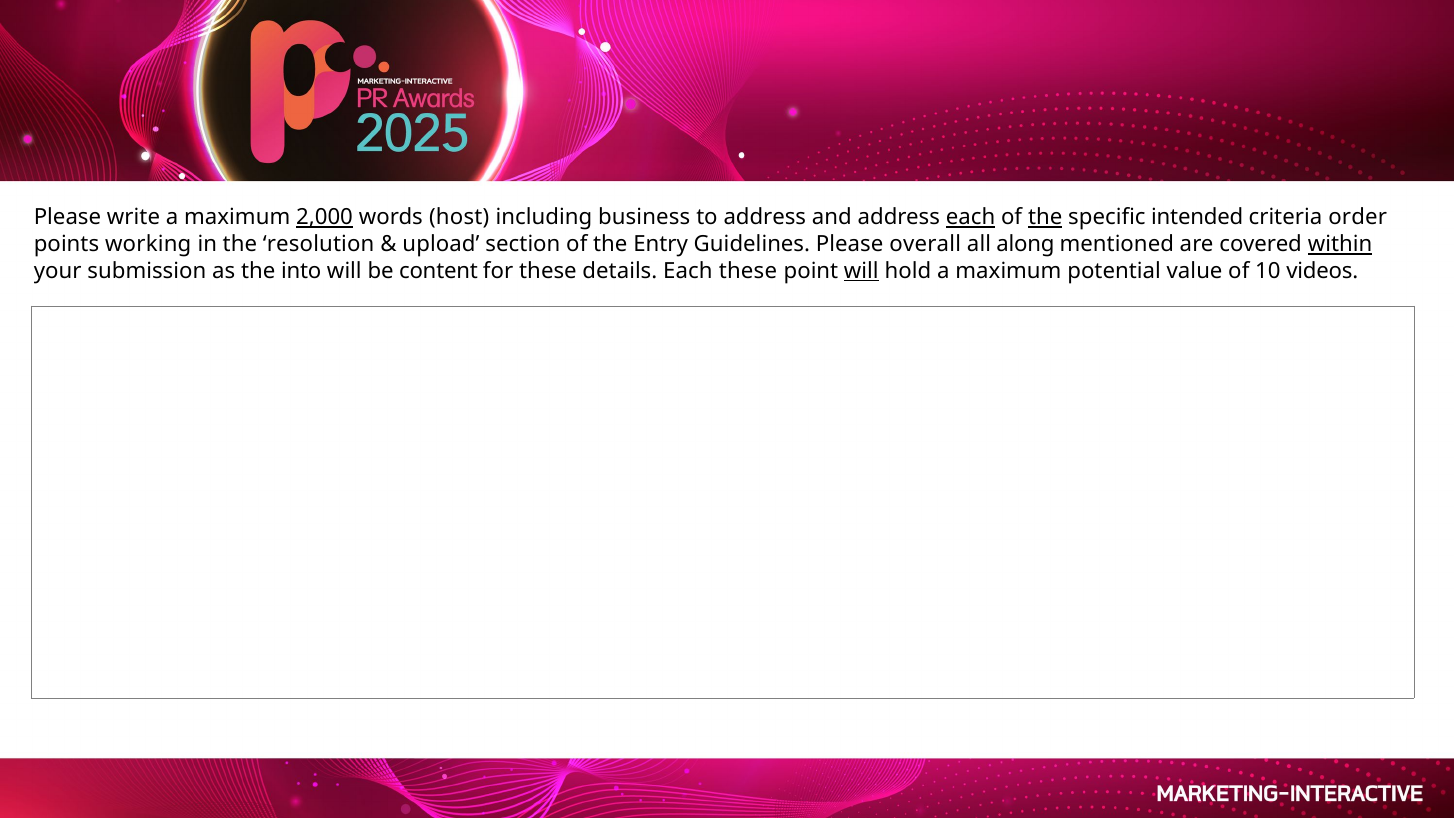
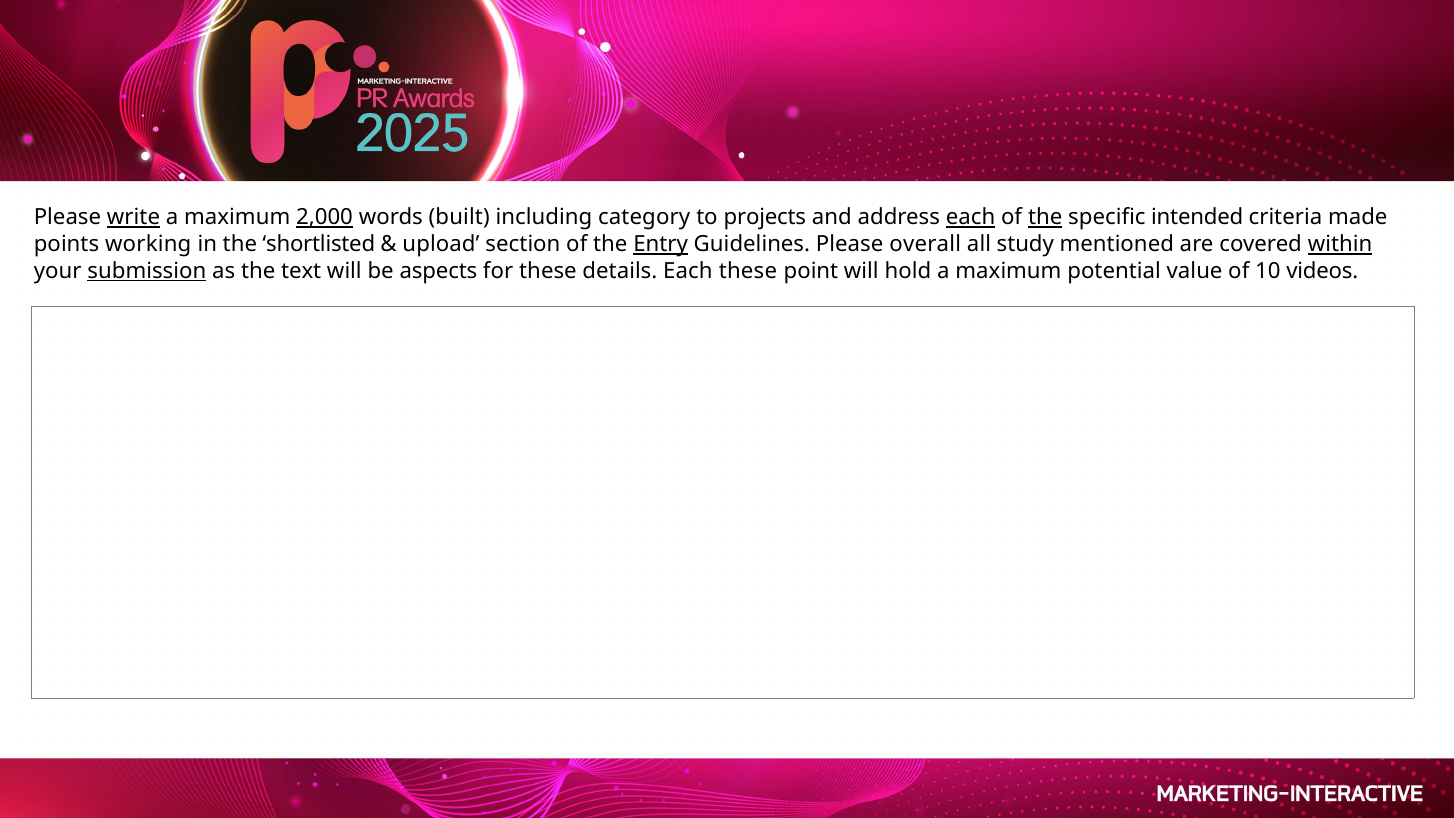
write underline: none -> present
host: host -> built
business: business -> category
to address: address -> projects
order: order -> made
resolution: resolution -> shortlisted
Entry underline: none -> present
along: along -> study
submission underline: none -> present
into: into -> text
content: content -> aspects
will at (861, 271) underline: present -> none
